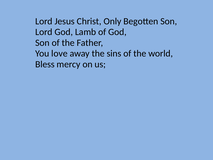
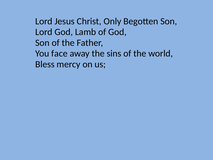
love: love -> face
